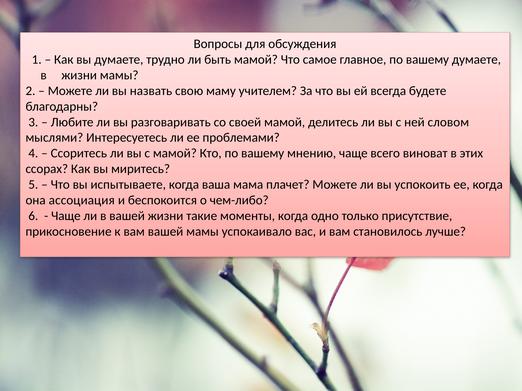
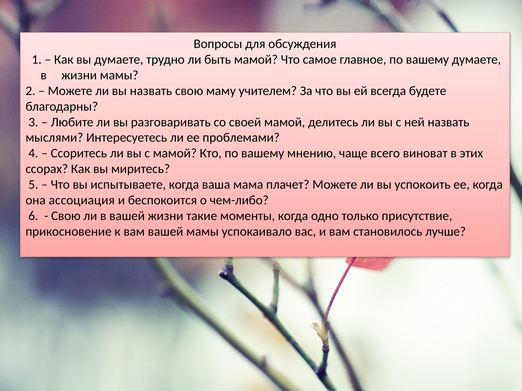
ней словом: словом -> назвать
Чаще at (66, 216): Чаще -> Свою
